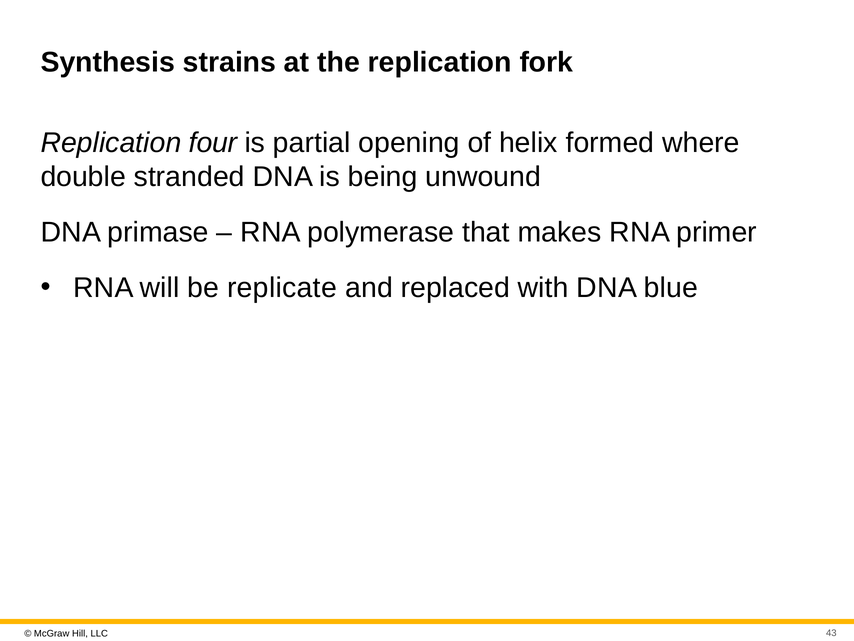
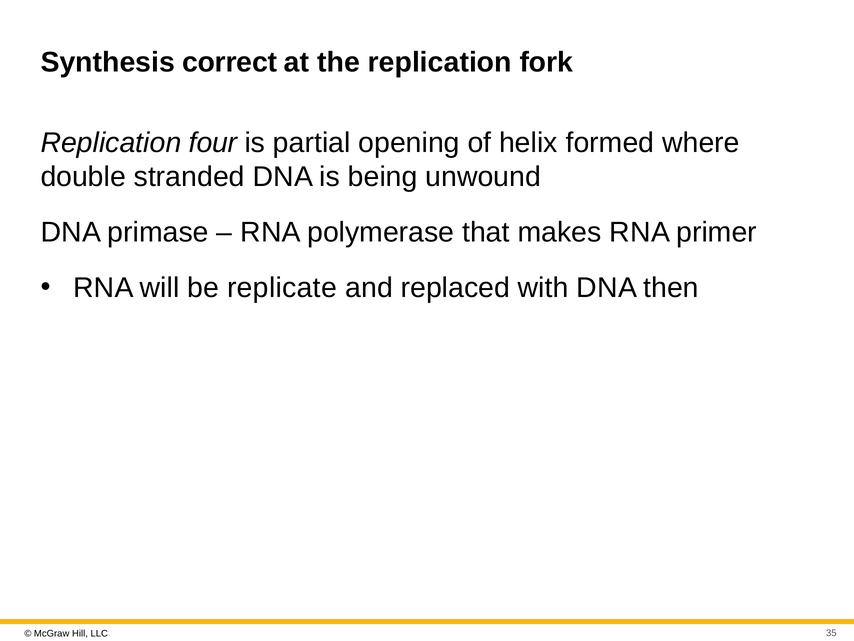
strains: strains -> correct
blue: blue -> then
43: 43 -> 35
